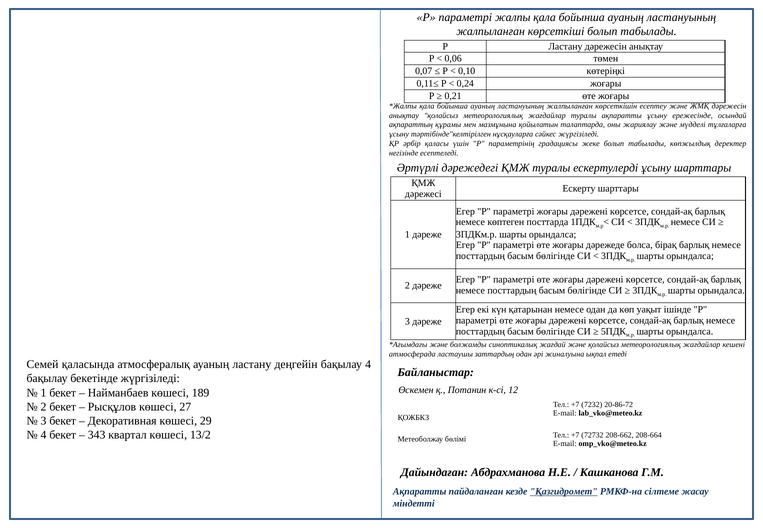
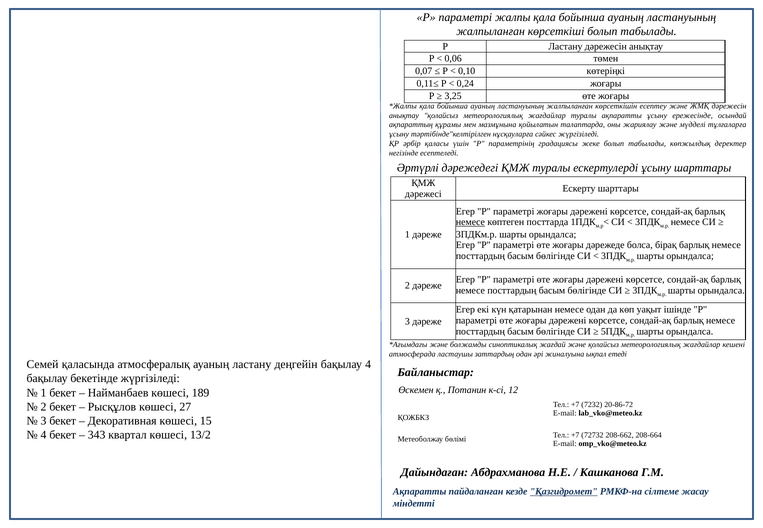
0,21: 0,21 -> 3,25
немесе at (470, 222) underline: none -> present
29: 29 -> 15
